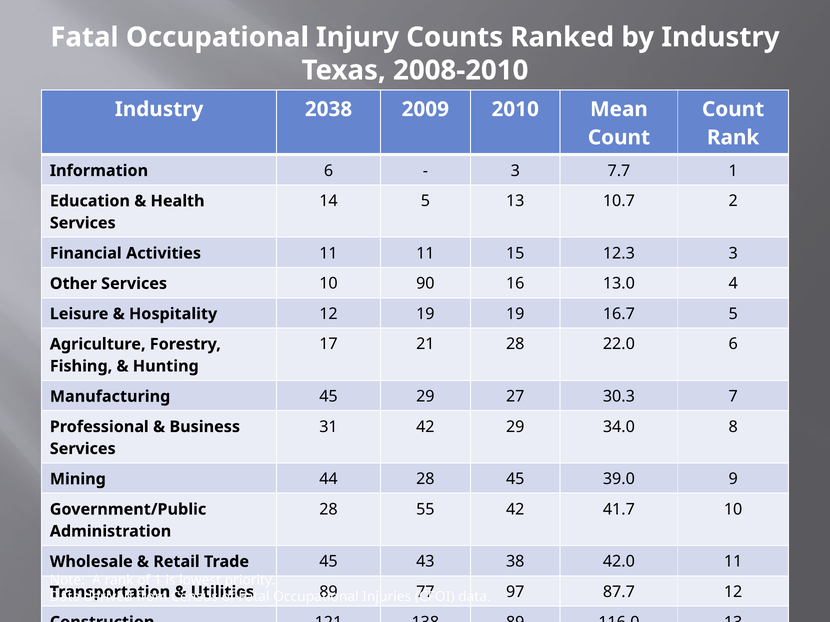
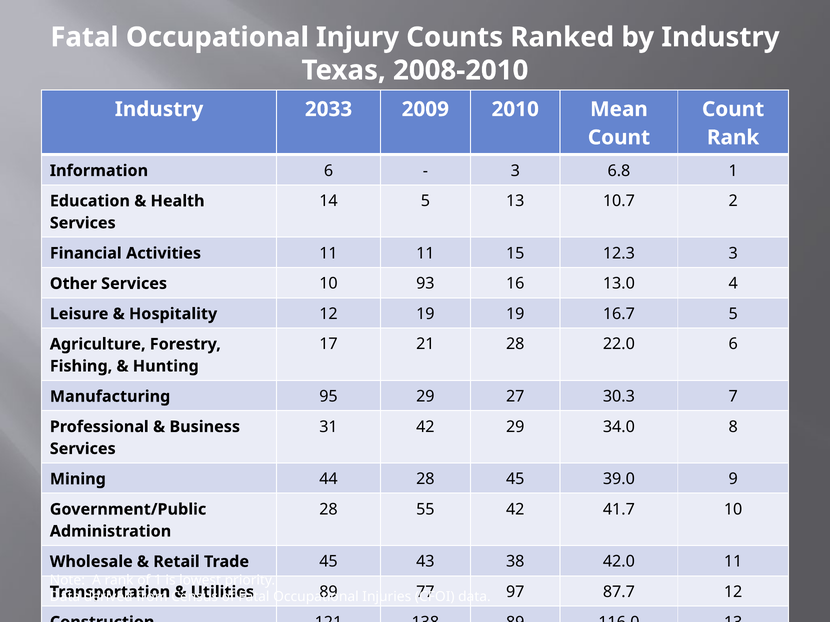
2038: 2038 -> 2033
7.7: 7.7 -> 6.8
90: 90 -> 93
Manufacturing 45: 45 -> 95
